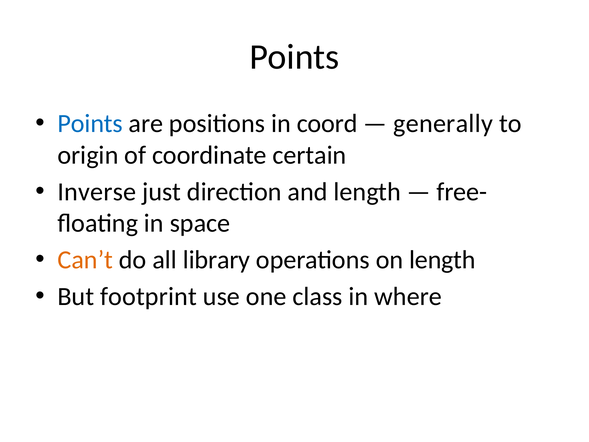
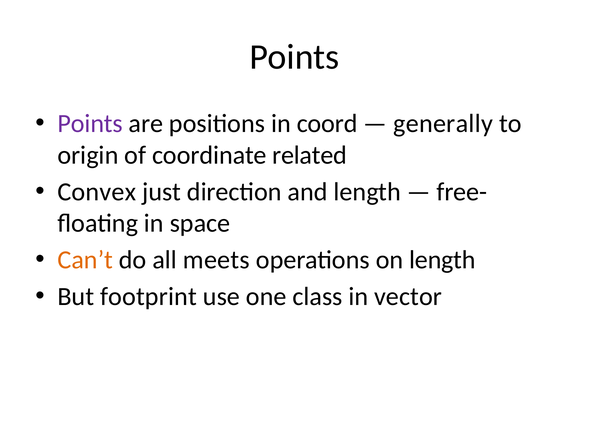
Points at (90, 124) colour: blue -> purple
certain: certain -> related
Inverse: Inverse -> Convex
library: library -> meets
where: where -> vector
